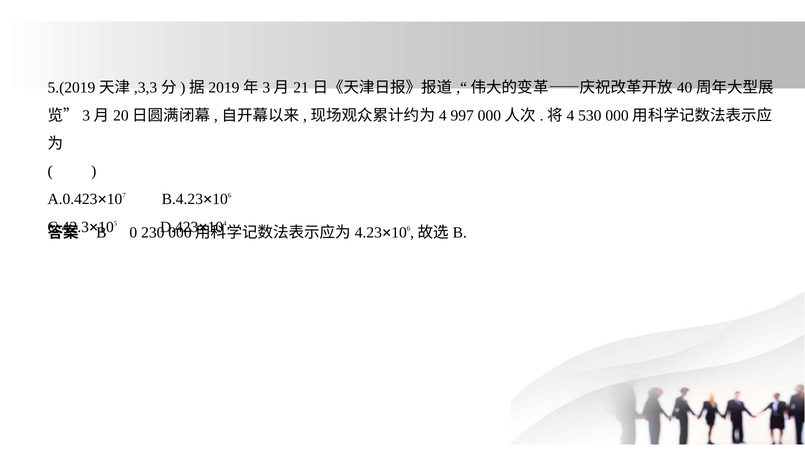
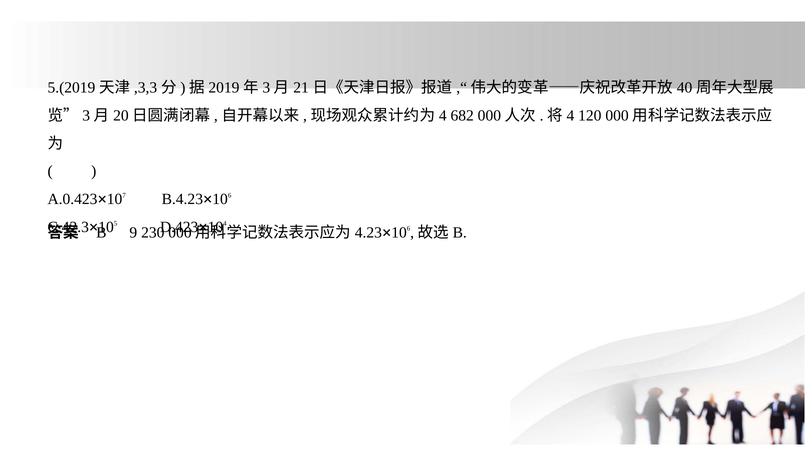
997: 997 -> 682
530: 530 -> 120
0: 0 -> 9
